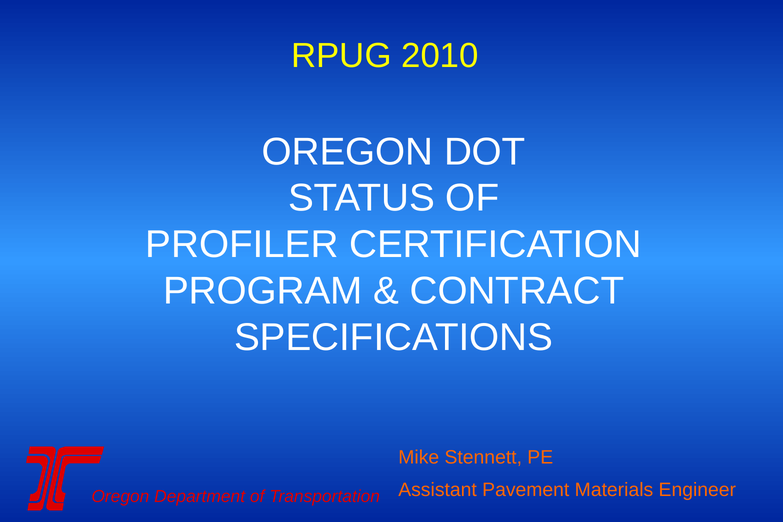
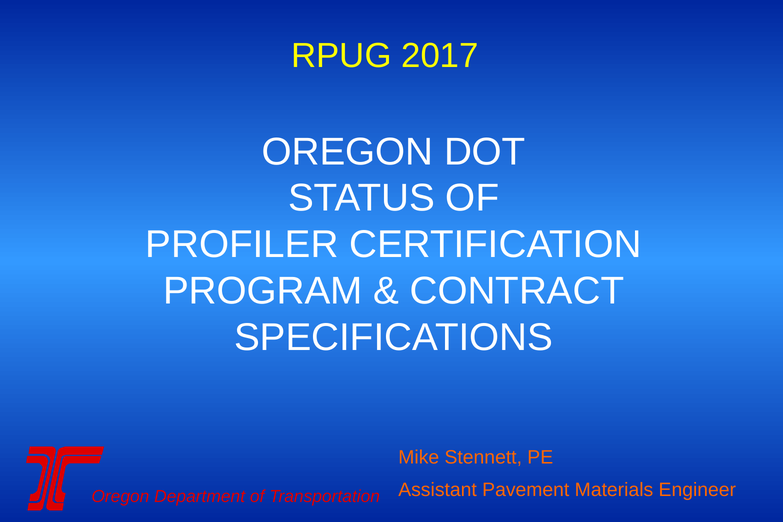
2010: 2010 -> 2017
